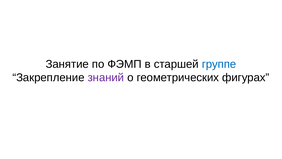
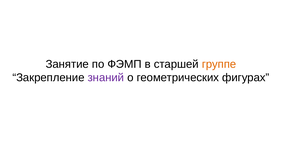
группе colour: blue -> orange
